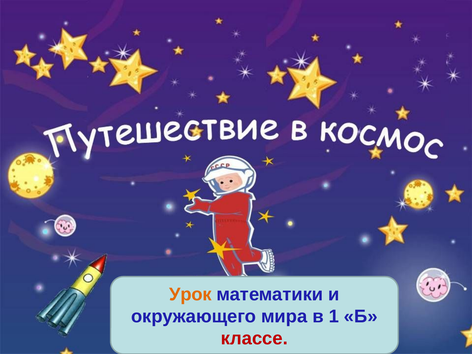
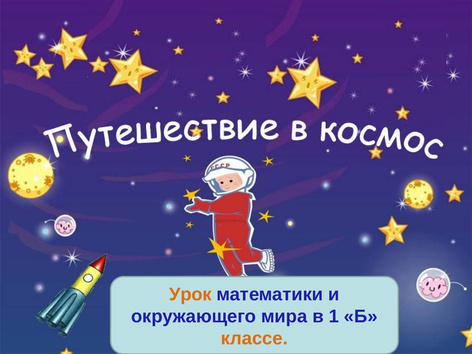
классе colour: red -> orange
